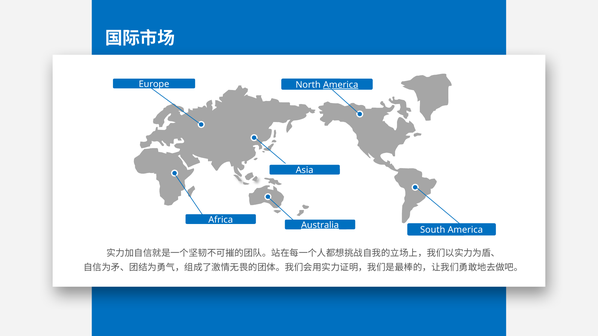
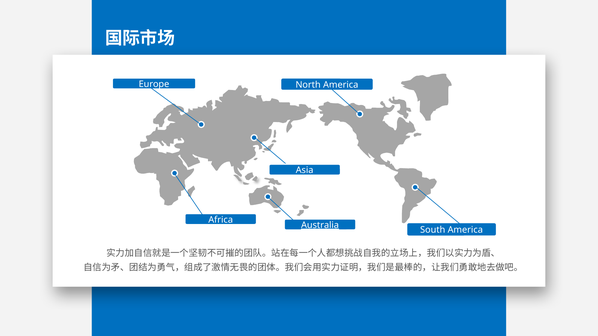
America at (341, 85) underline: present -> none
